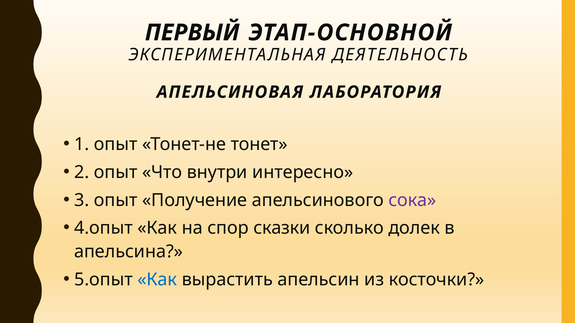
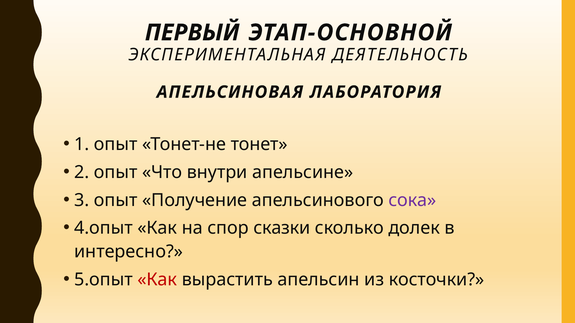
интересно: интересно -> апельсине
апельсина: апельсина -> интересно
Как at (157, 280) colour: blue -> red
